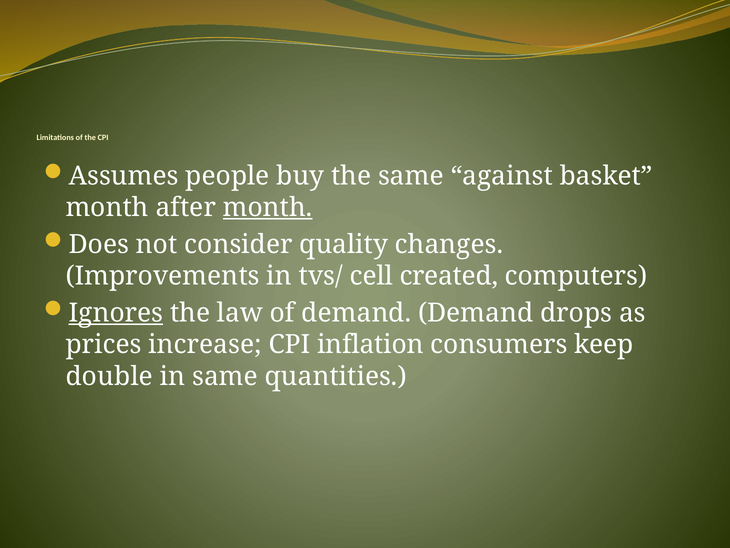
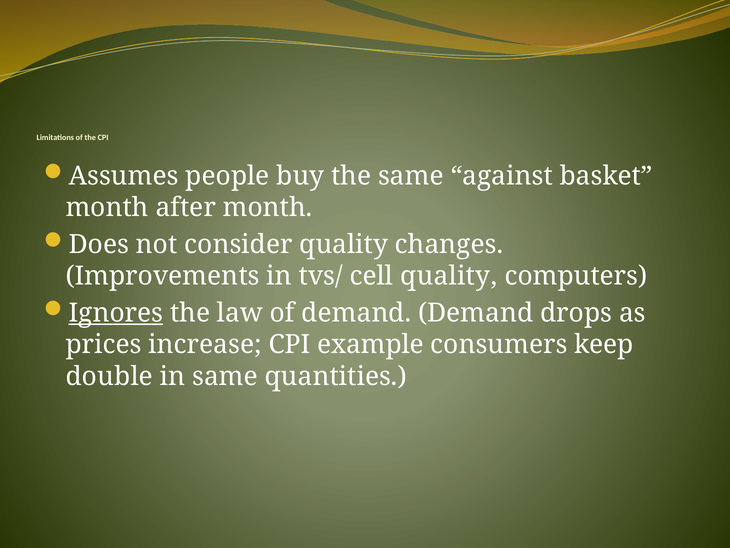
month at (268, 207) underline: present -> none
cell created: created -> quality
inflation: inflation -> example
